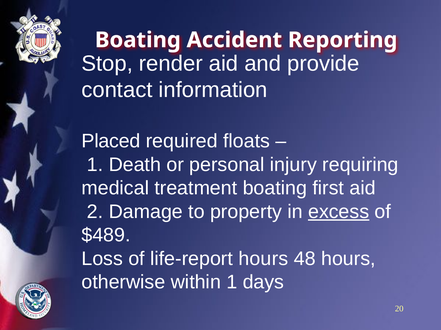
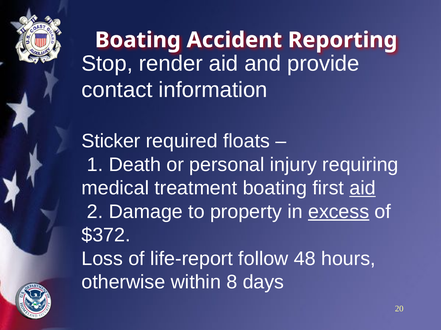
Placed: Placed -> Sticker
aid at (363, 189) underline: none -> present
$489: $489 -> $372
life-report hours: hours -> follow
within 1: 1 -> 8
